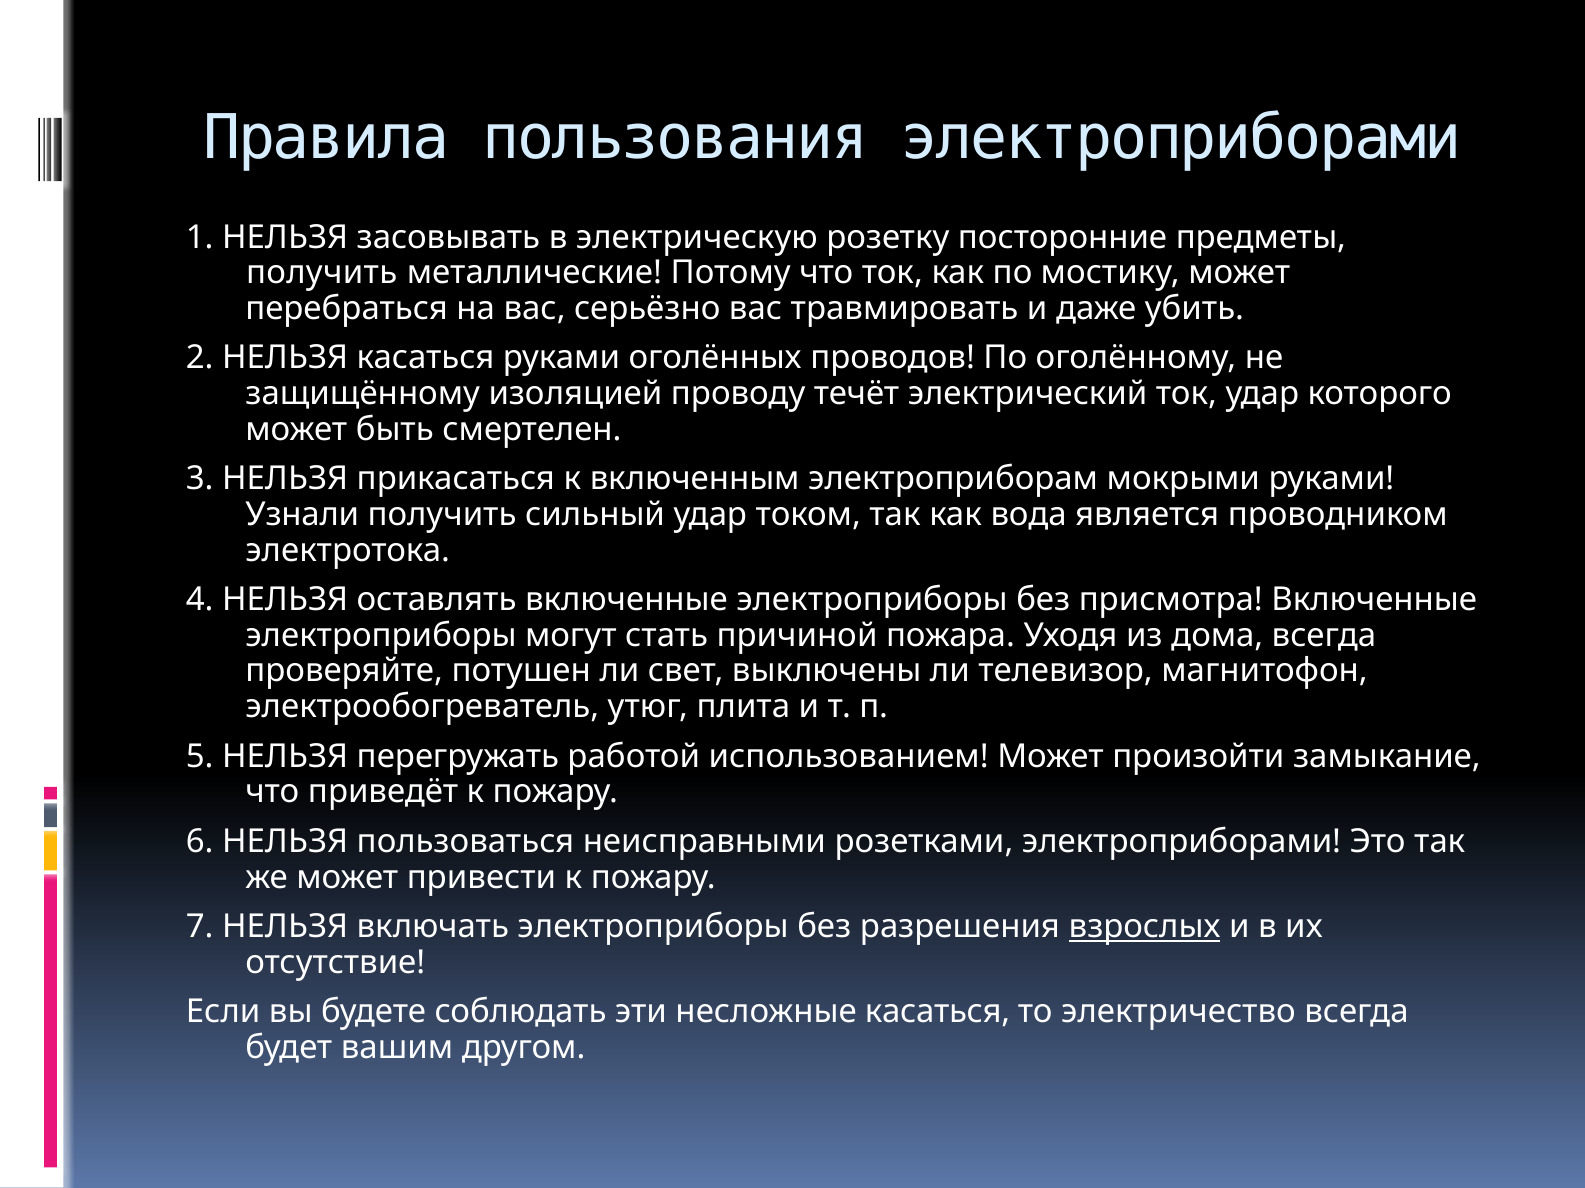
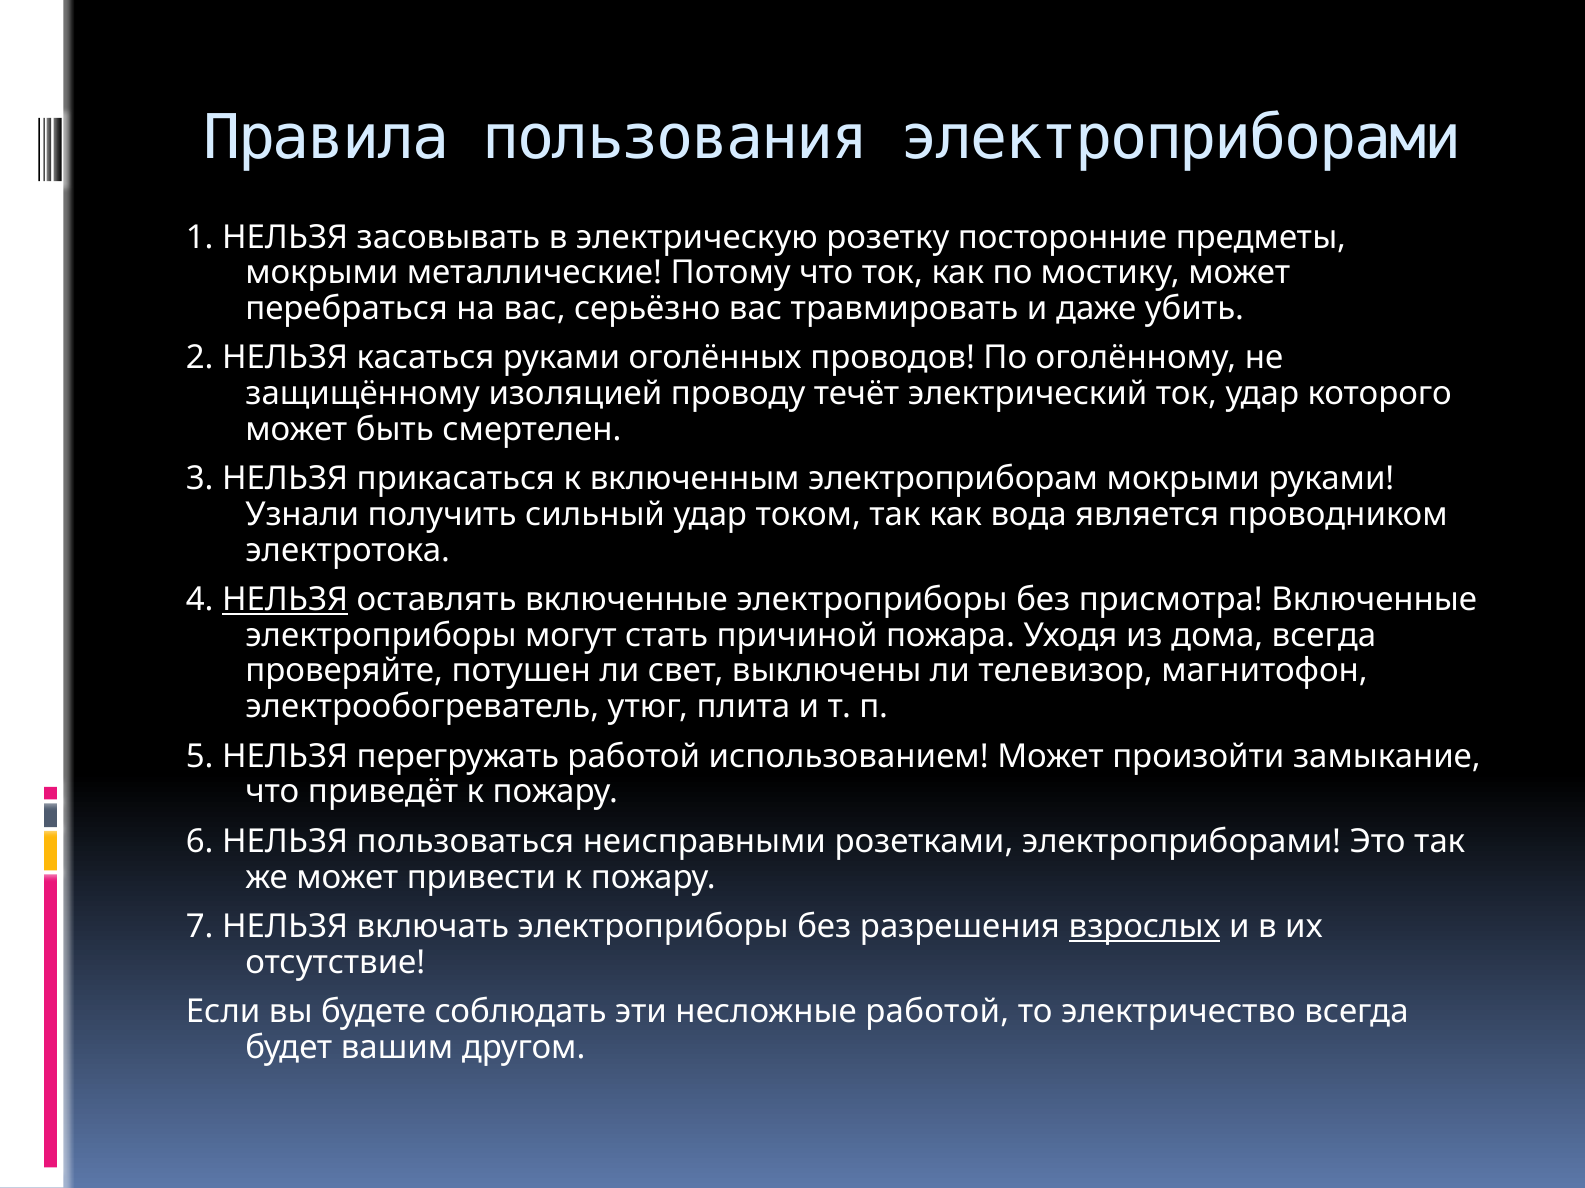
получить at (322, 273): получить -> мокрыми
НЕЛЬЗЯ at (285, 600) underline: none -> present
несложные касаться: касаться -> работой
